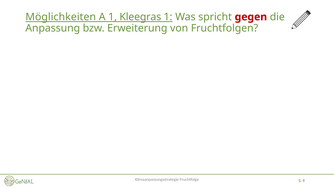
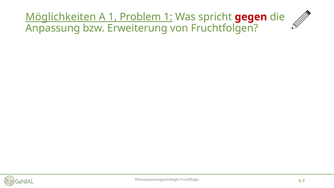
Kleegras: Kleegras -> Problem
